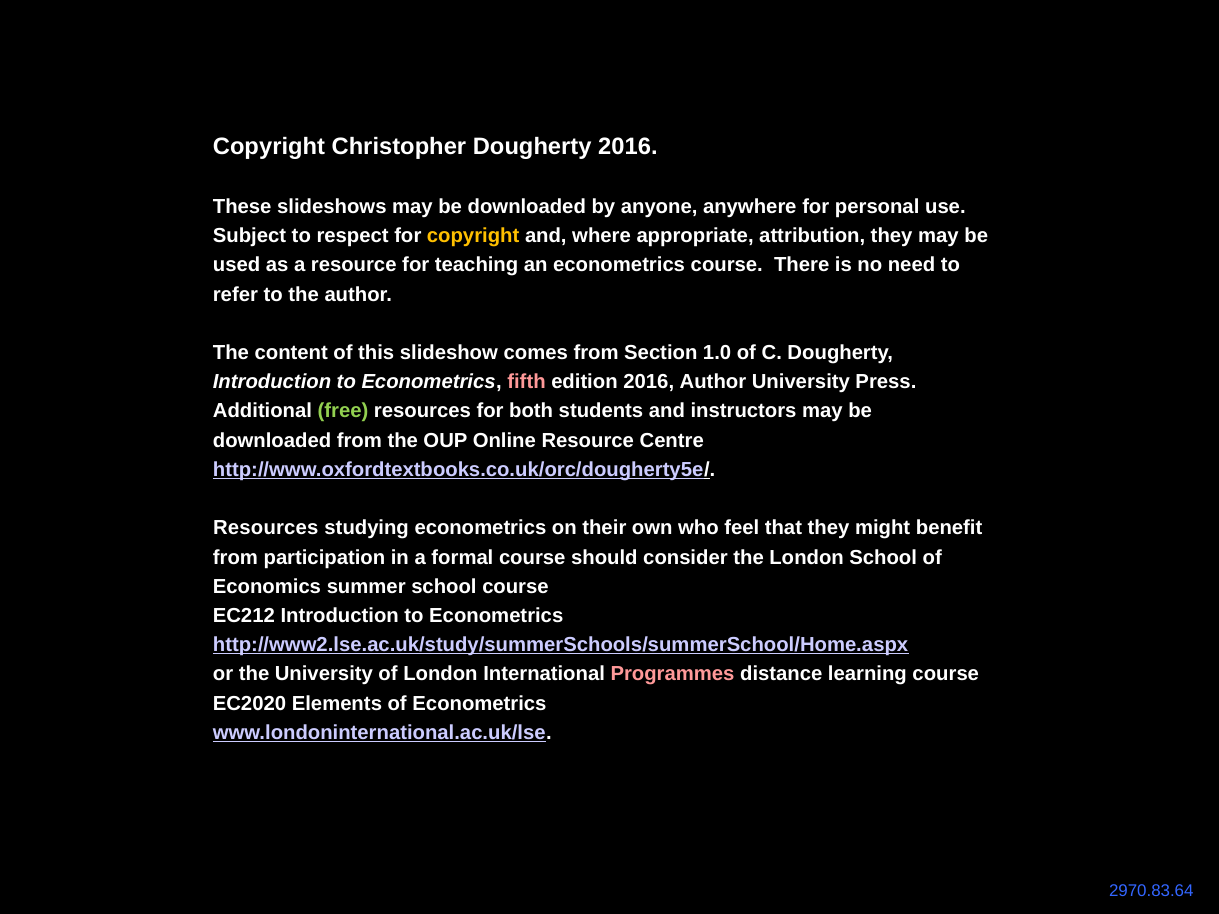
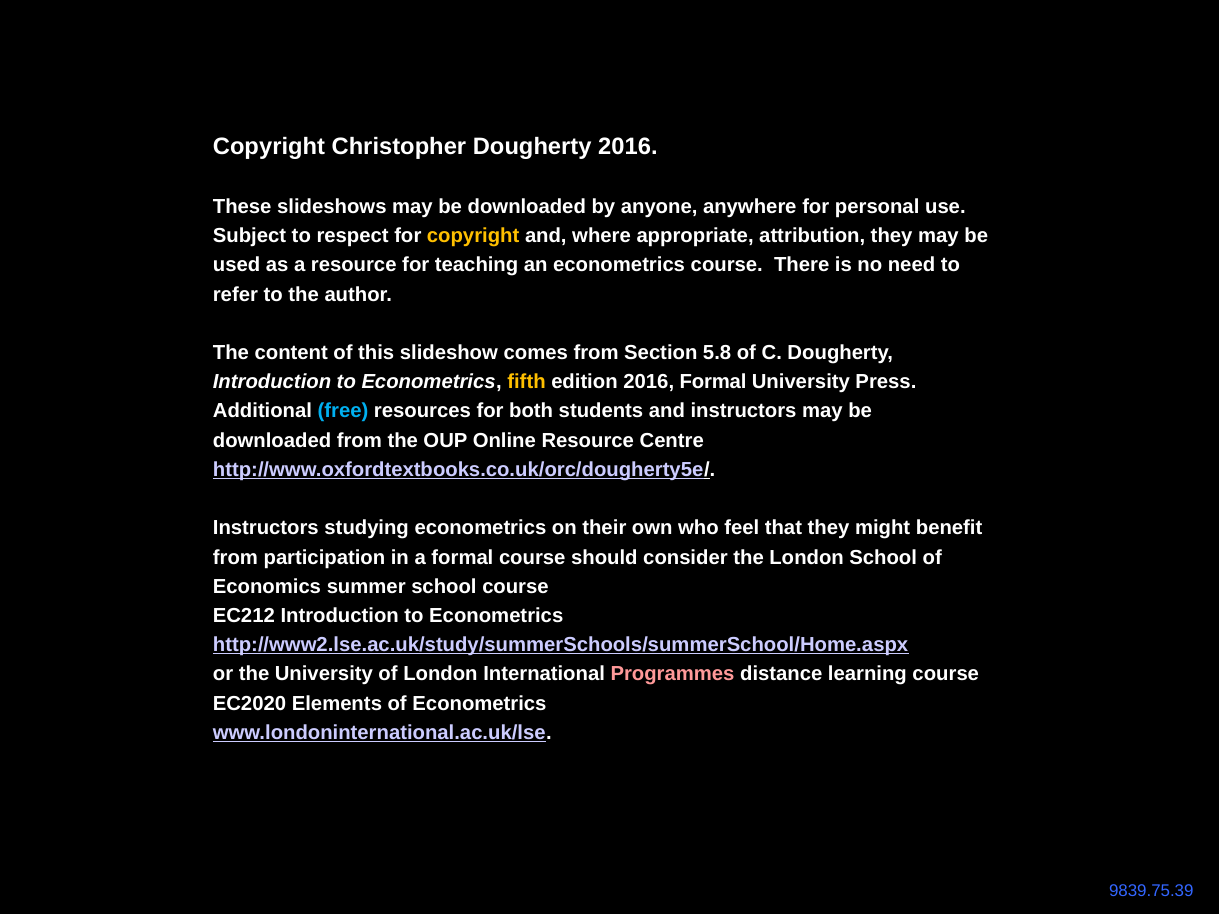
1.0: 1.0 -> 5.8
fifth colour: pink -> yellow
2016 Author: Author -> Formal
free colour: light green -> light blue
Resources at (266, 528): Resources -> Instructors
2970.83.64: 2970.83.64 -> 9839.75.39
